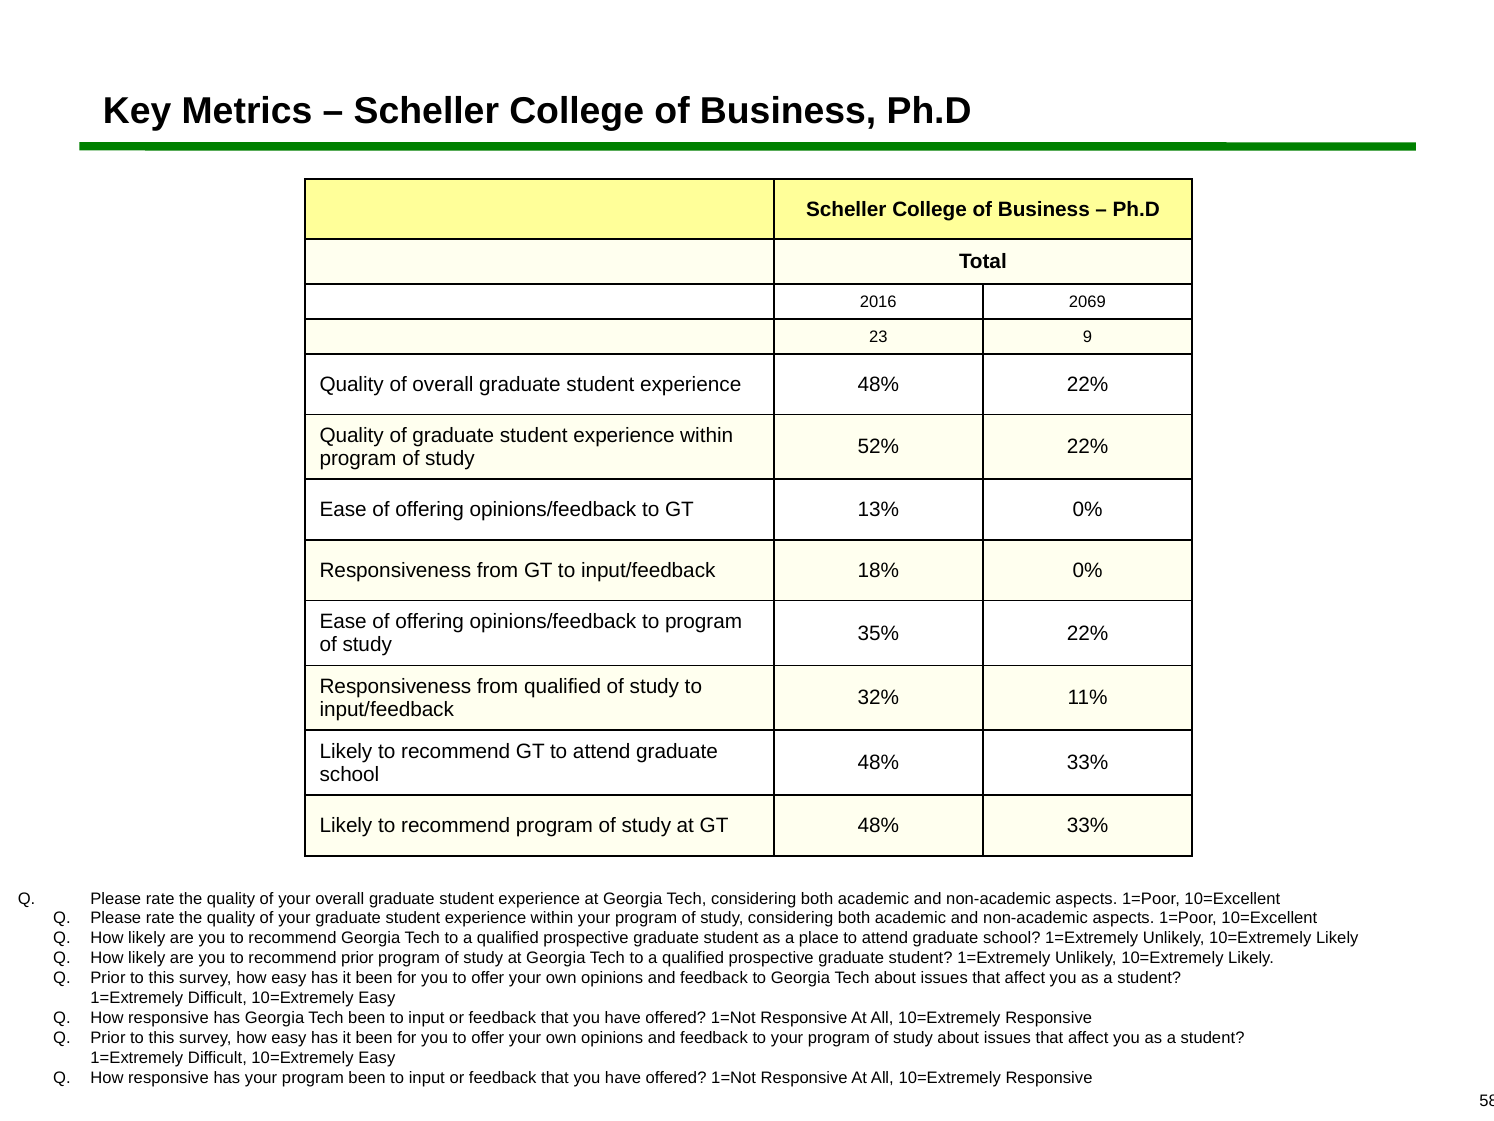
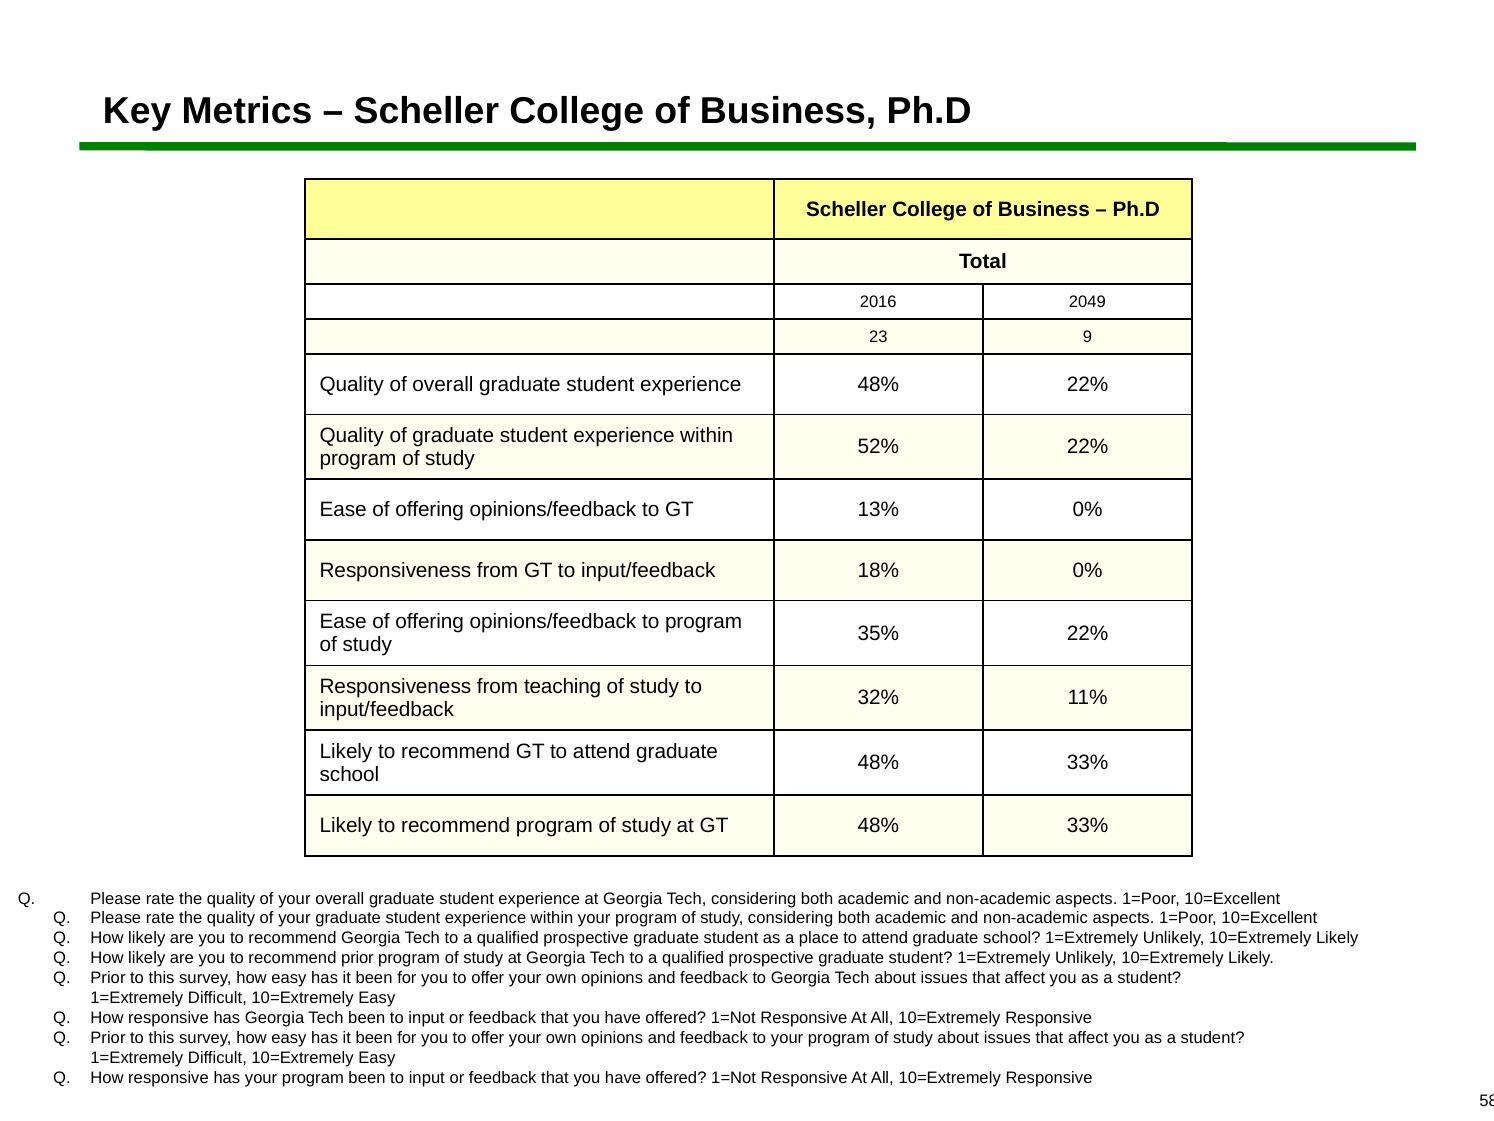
2069: 2069 -> 2049
from qualified: qualified -> teaching
